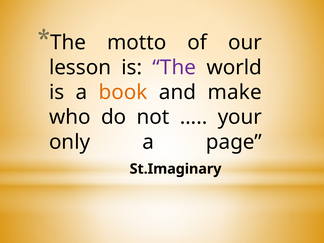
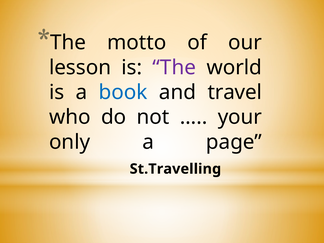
book colour: orange -> blue
make: make -> travel
St.Imaginary: St.Imaginary -> St.Travelling
